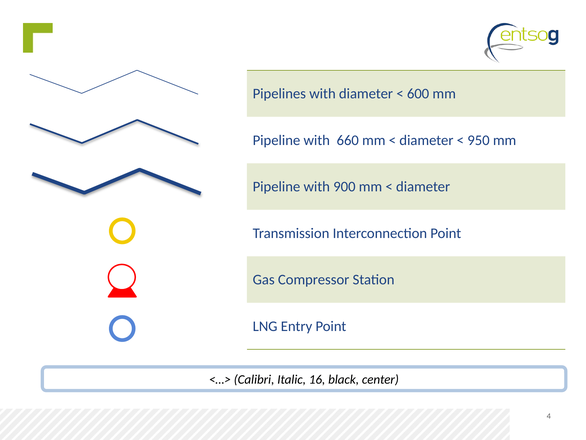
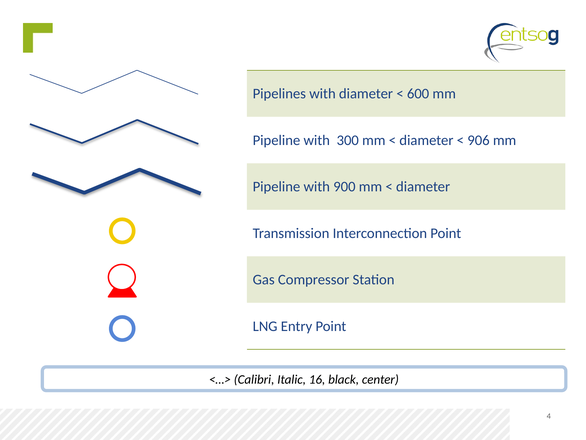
660: 660 -> 300
950: 950 -> 906
